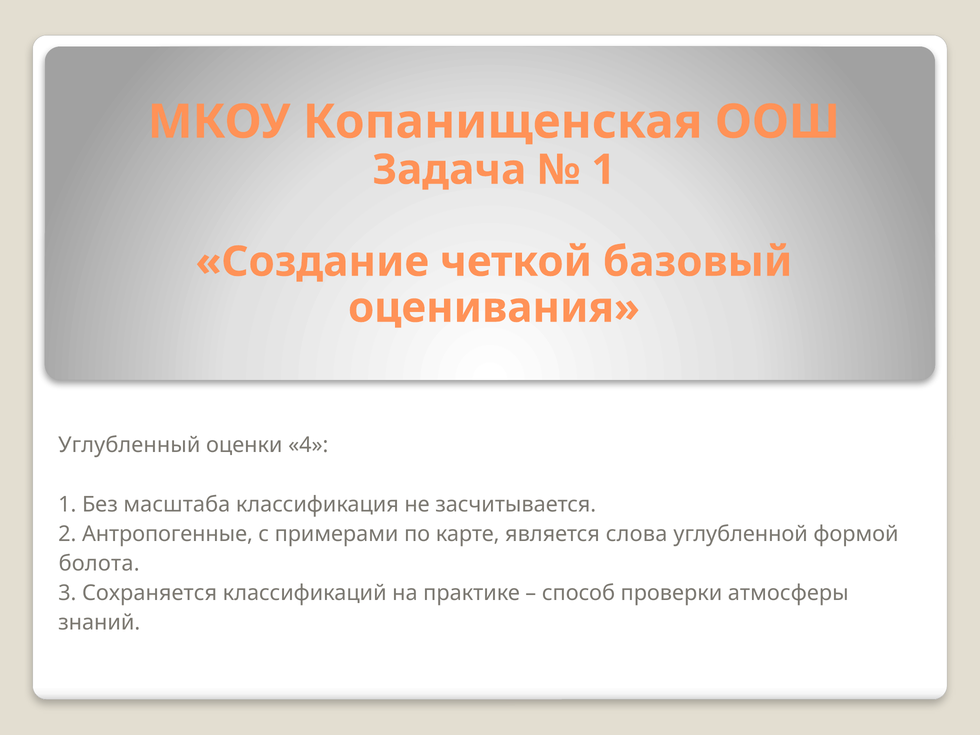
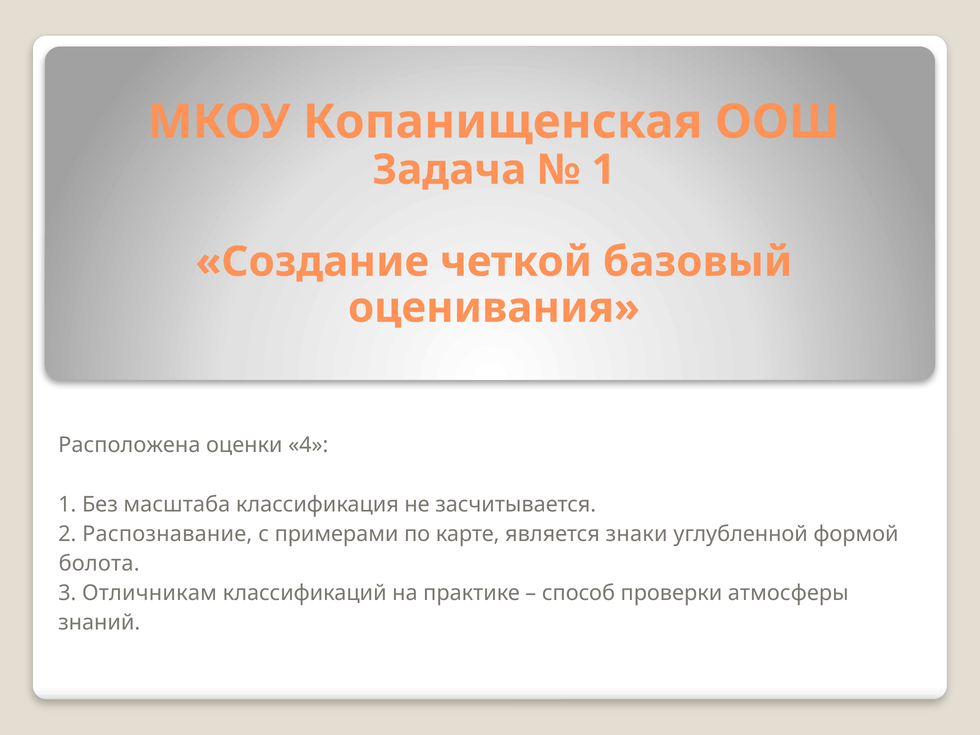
Углубленный: Углубленный -> Расположена
Антропогенные: Антропогенные -> Распознавание
слова: слова -> знаки
Сохраняется: Сохраняется -> Отличникам
